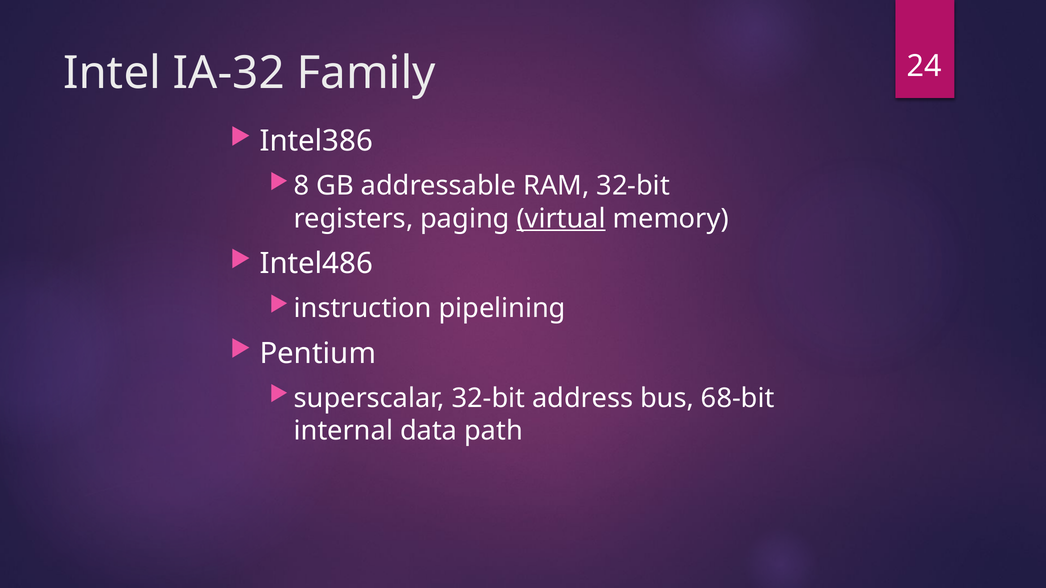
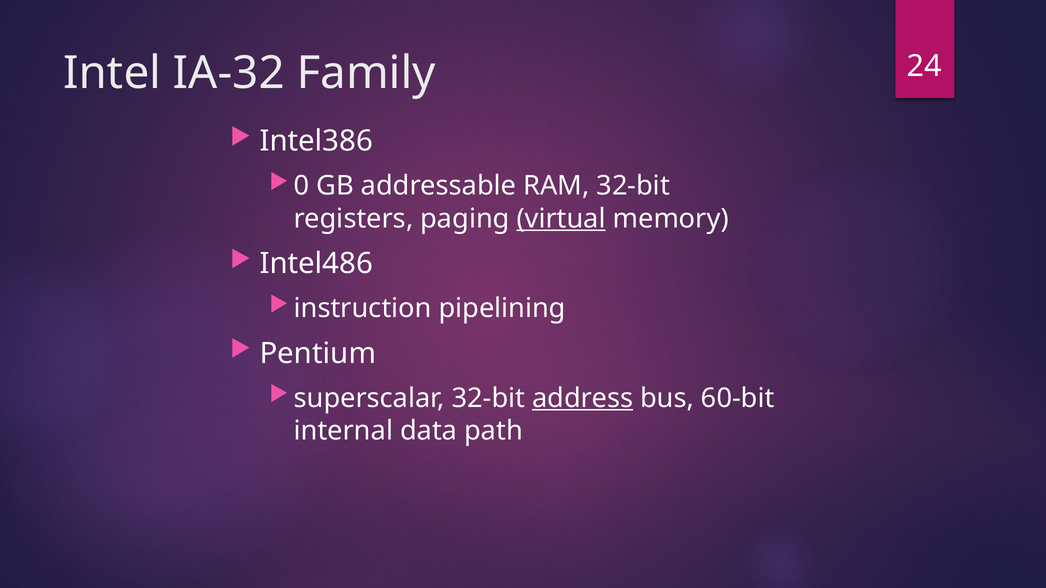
8: 8 -> 0
address underline: none -> present
68-bit: 68-bit -> 60-bit
